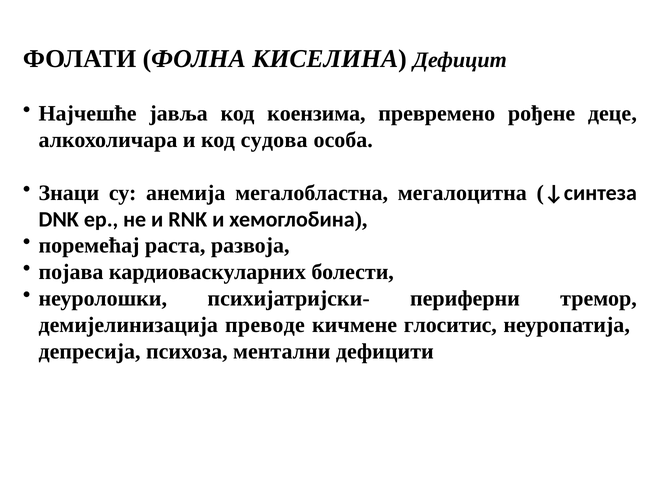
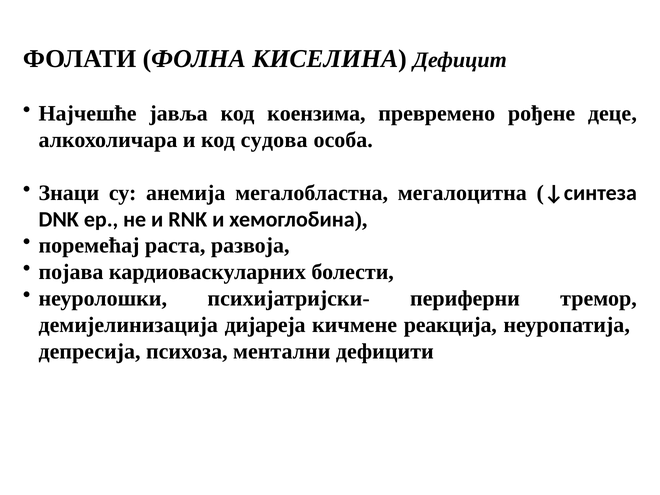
преводе: преводе -> дијареја
глоситис: глоситис -> реакција
